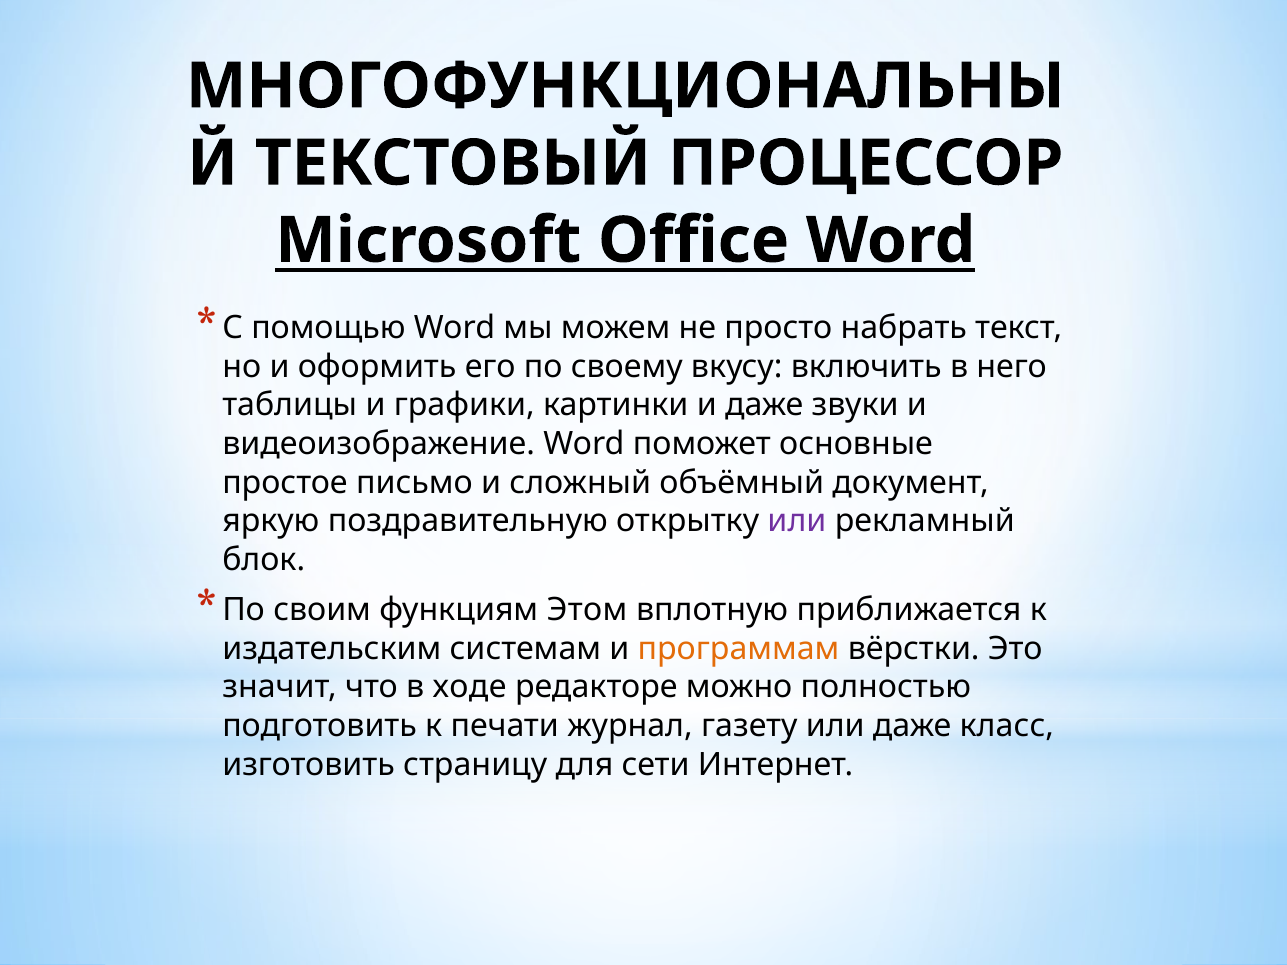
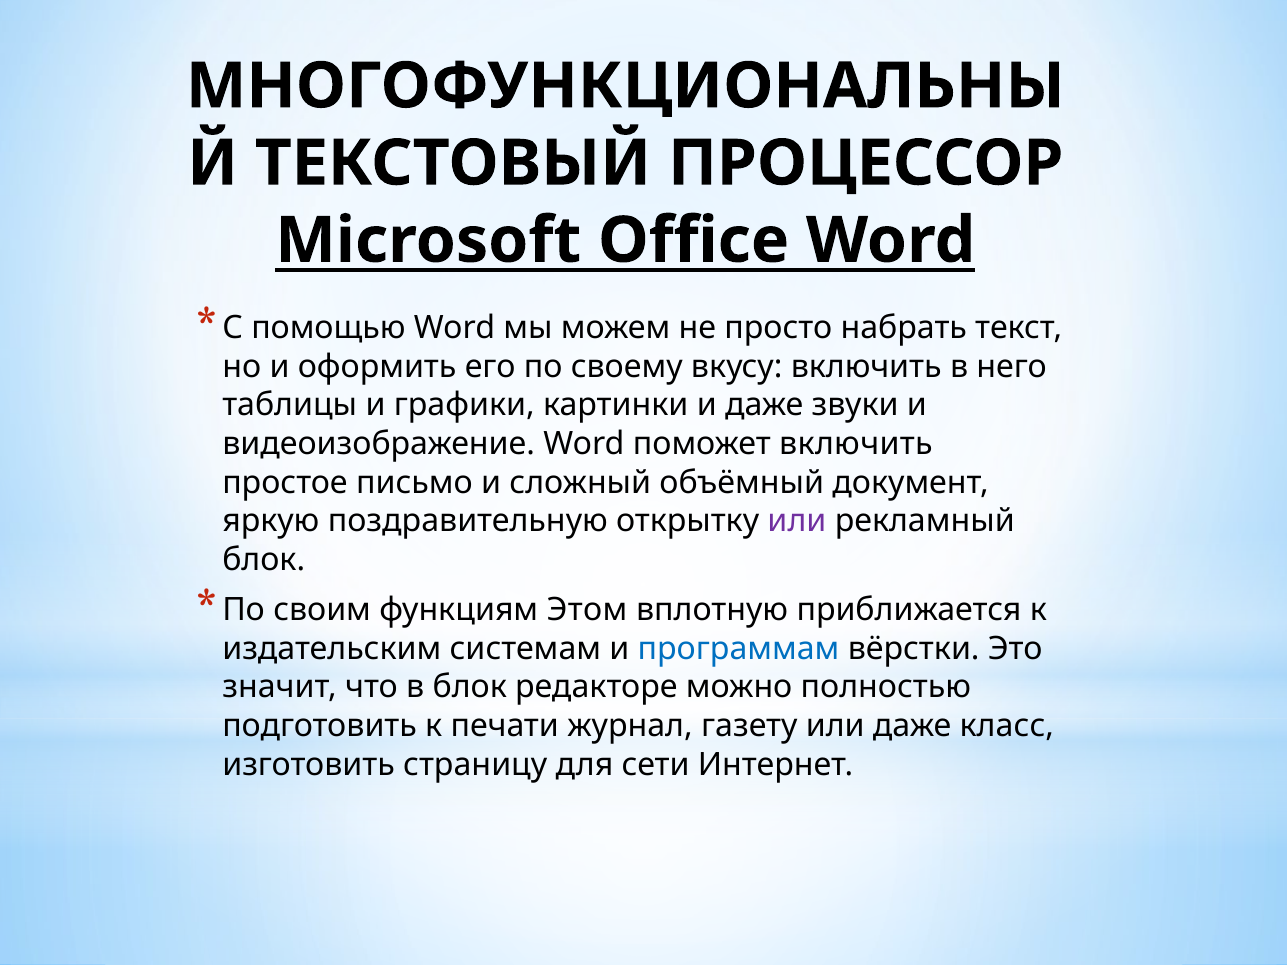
поможет основные: основные -> включить
программам colour: orange -> blue
в ходе: ходе -> блок
